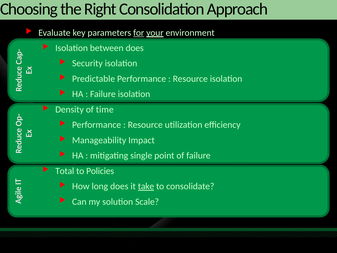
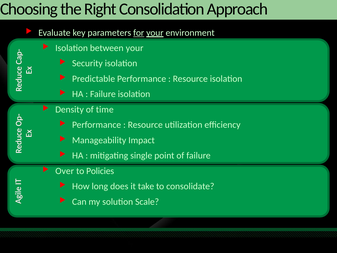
between does: does -> your
Total: Total -> Over
take underline: present -> none
